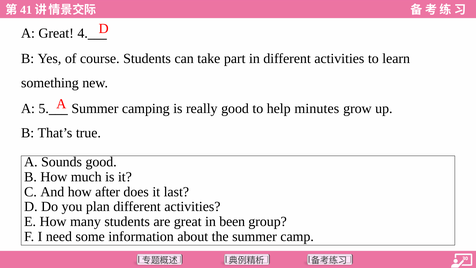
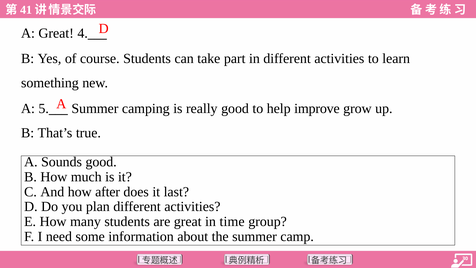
minutes: minutes -> improve
been: been -> time
